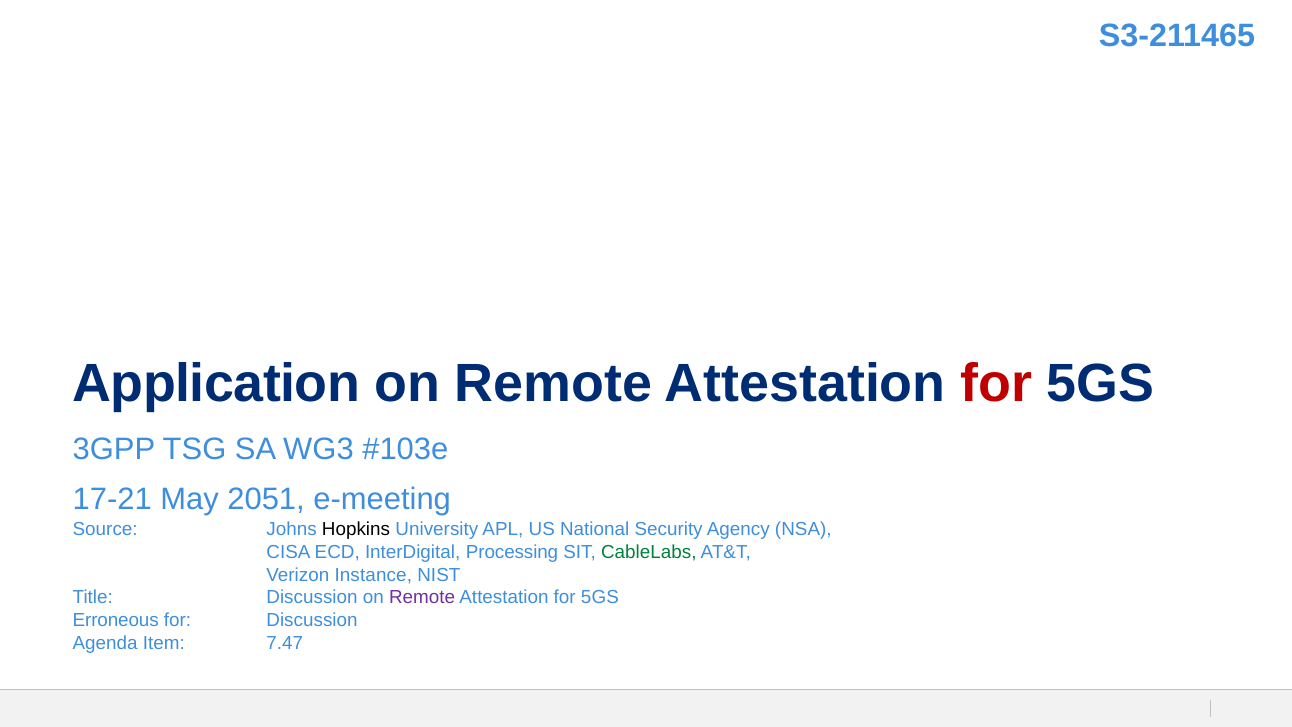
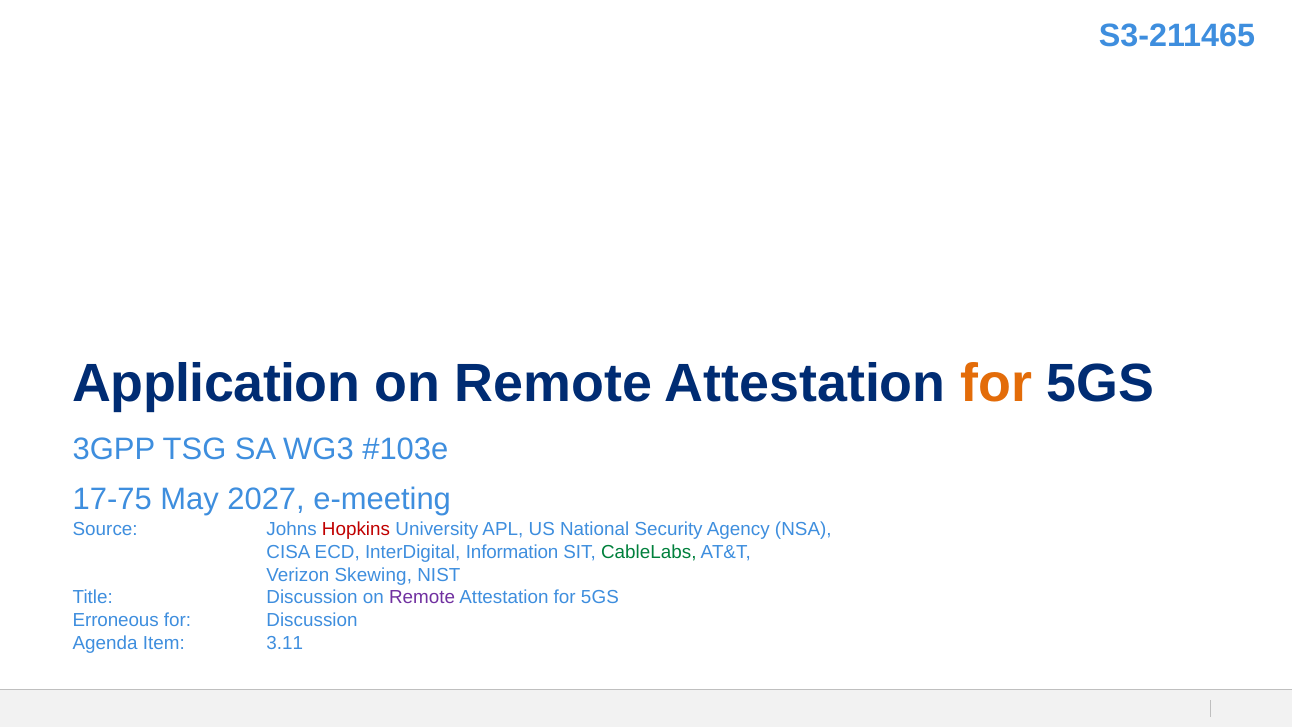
for at (996, 383) colour: red -> orange
17-21: 17-21 -> 17-75
2051: 2051 -> 2027
Hopkins colour: black -> red
Processing: Processing -> Information
Instance: Instance -> Skewing
7.47: 7.47 -> 3.11
